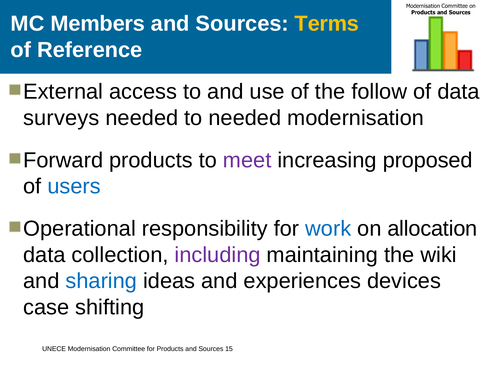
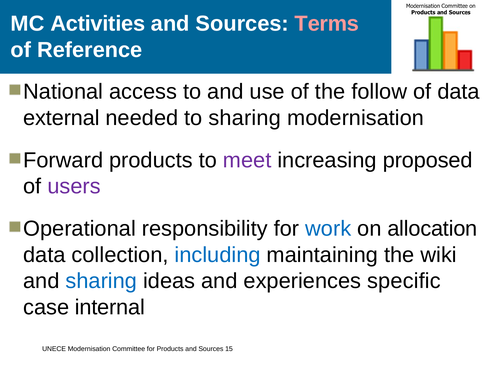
Members: Members -> Activities
Terms colour: yellow -> pink
External: External -> National
surveys: surveys -> external
to needed: needed -> sharing
users colour: blue -> purple
including colour: purple -> blue
devices: devices -> specific
shifting: shifting -> internal
